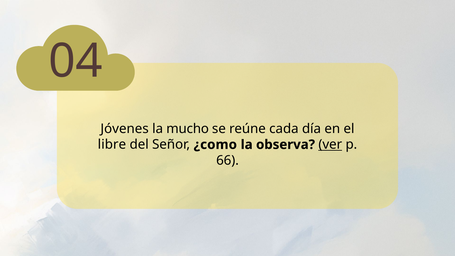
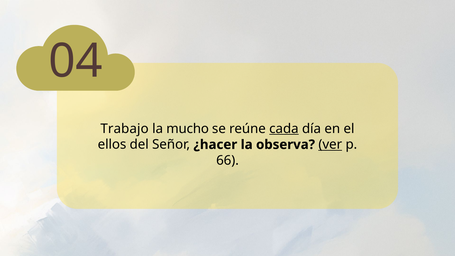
Jóvenes: Jóvenes -> Trabajo
cada underline: none -> present
libre: libre -> ellos
¿como: ¿como -> ¿hacer
